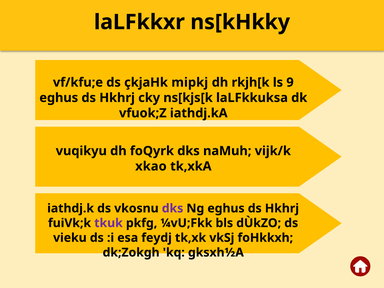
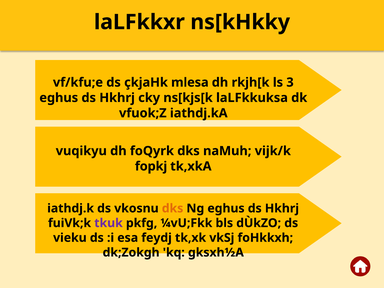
mipkj: mipkj -> mlesa
9: 9 -> 3
xkao: xkao -> fopkj
dks at (173, 208) colour: purple -> orange
